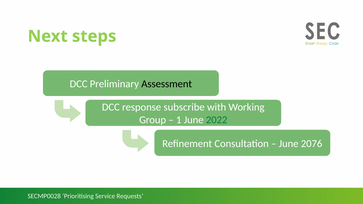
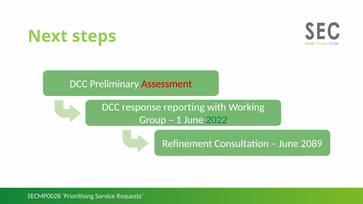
Assessment colour: black -> red
subscribe: subscribe -> reporting
2076: 2076 -> 2089
